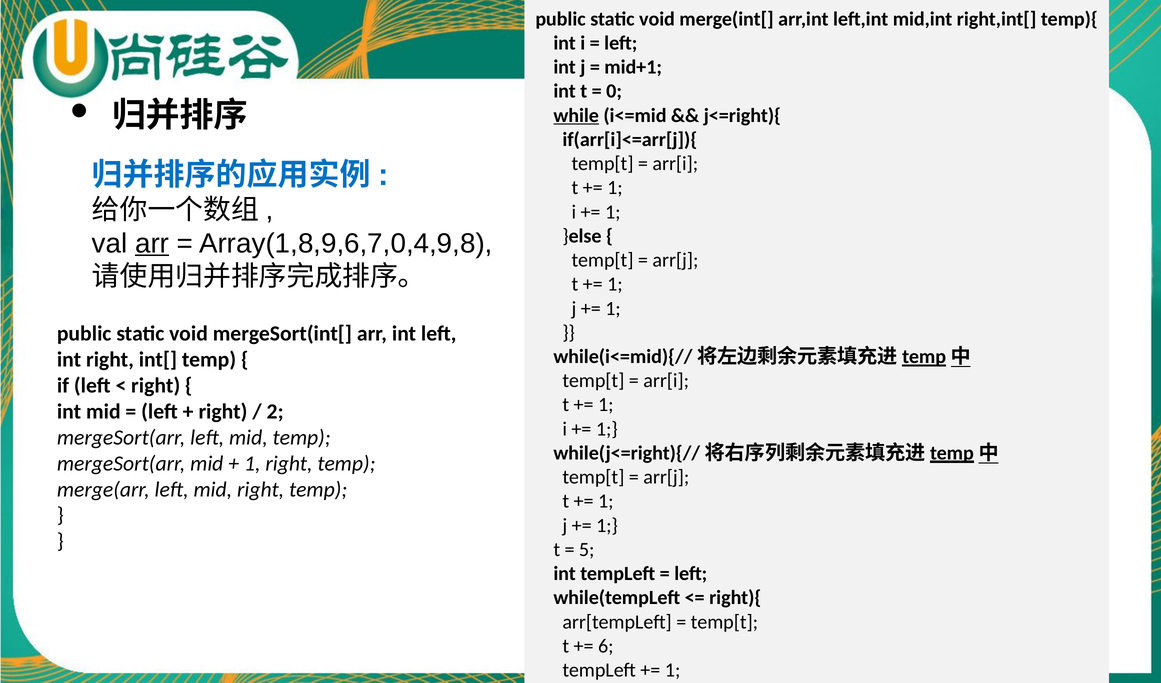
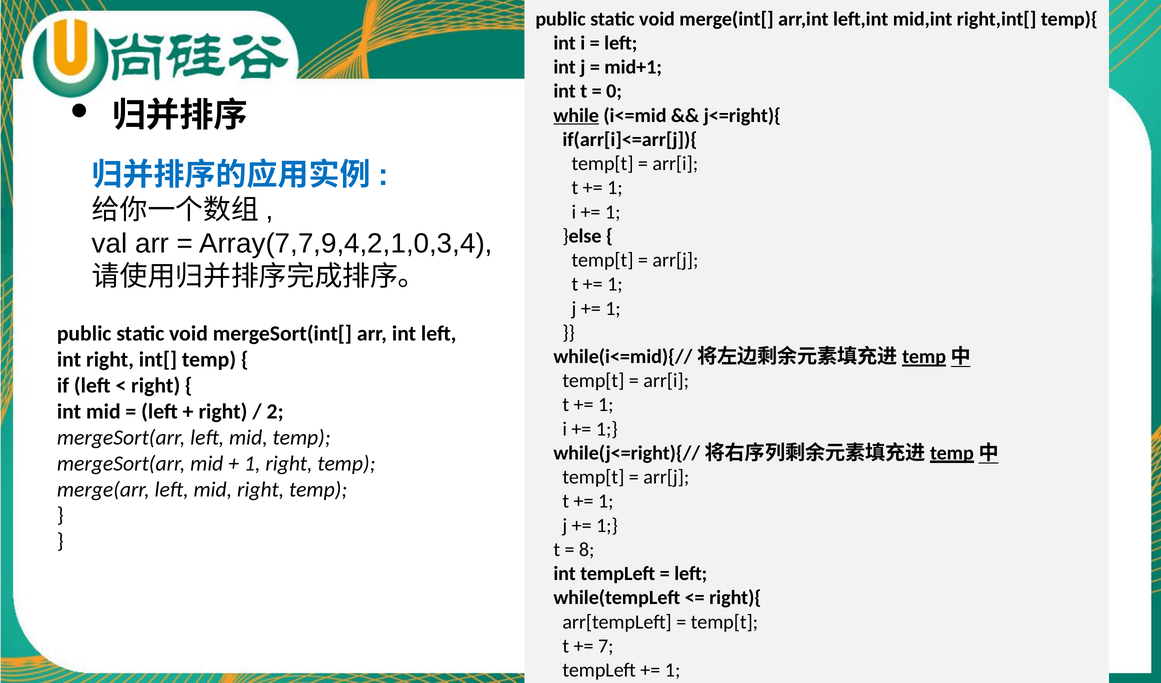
arr at (152, 244) underline: present -> none
Array(1,8,9,6,7,0,4,9,8: Array(1,8,9,6,7,0,4,9,8 -> Array(7,7,9,4,2,1,0,3,4
5: 5 -> 8
6: 6 -> 7
